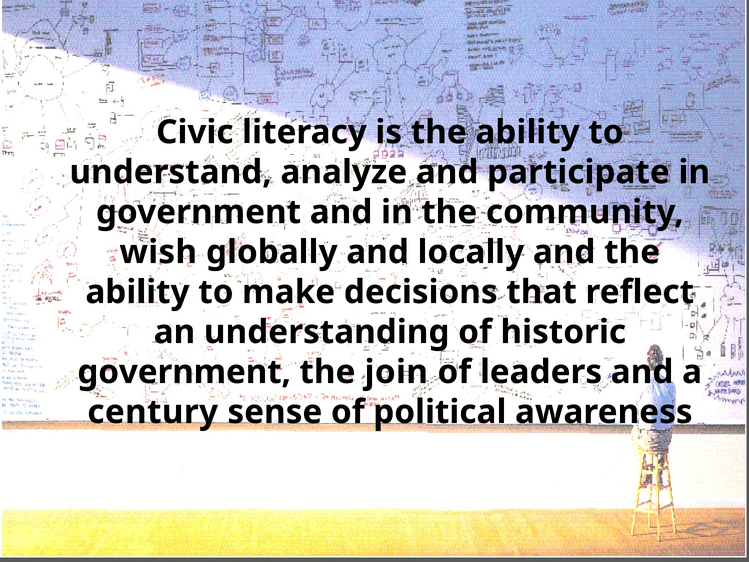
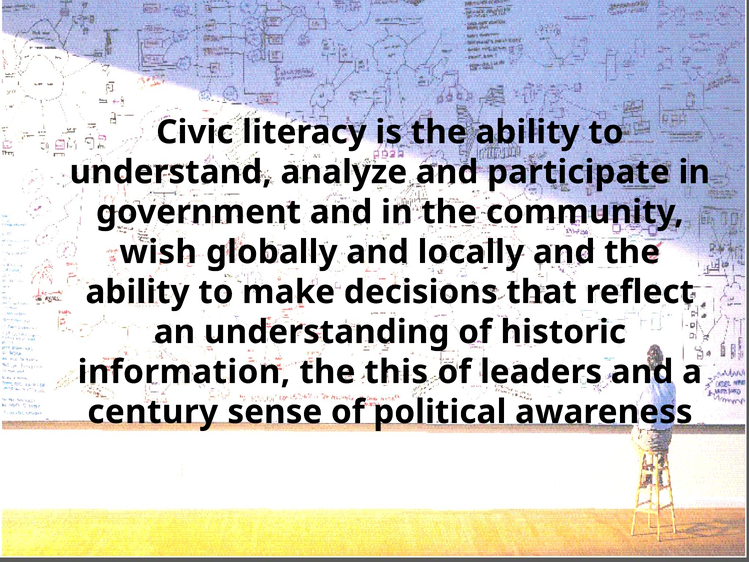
government at (184, 372): government -> information
join: join -> this
